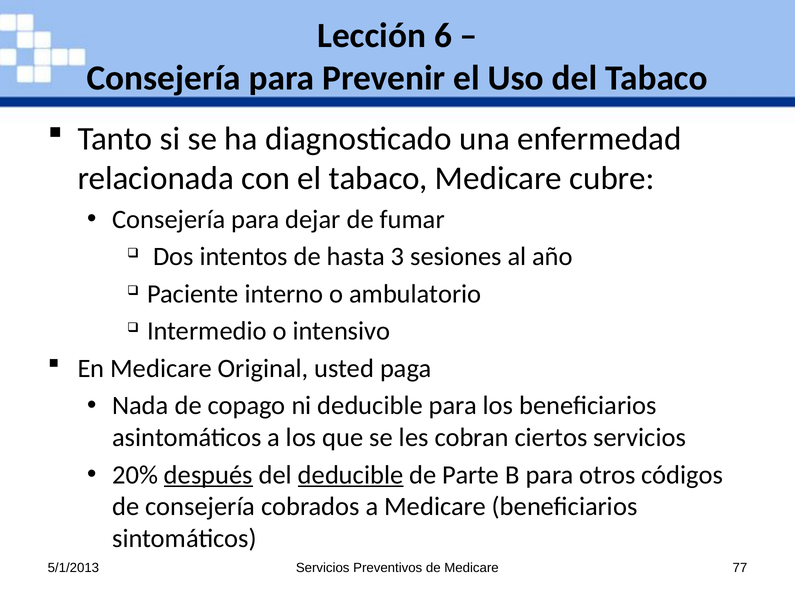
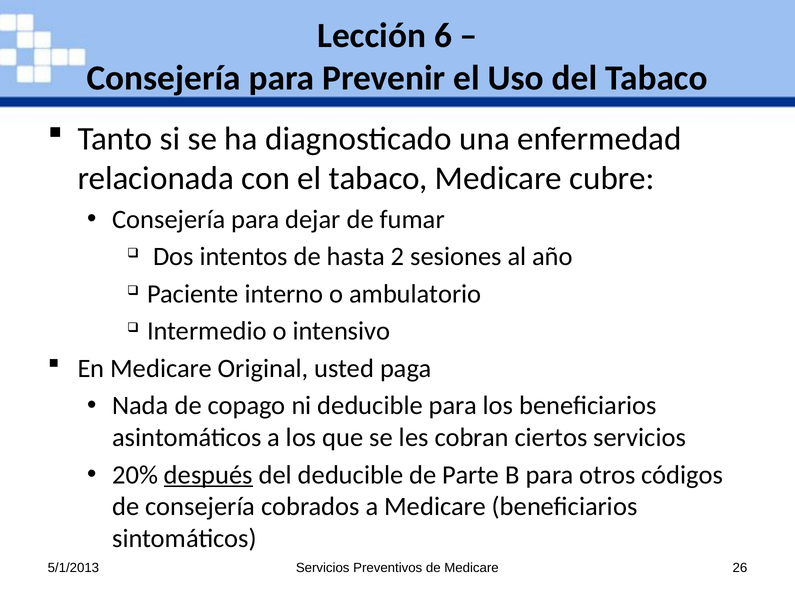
3: 3 -> 2
deducible at (351, 475) underline: present -> none
77: 77 -> 26
